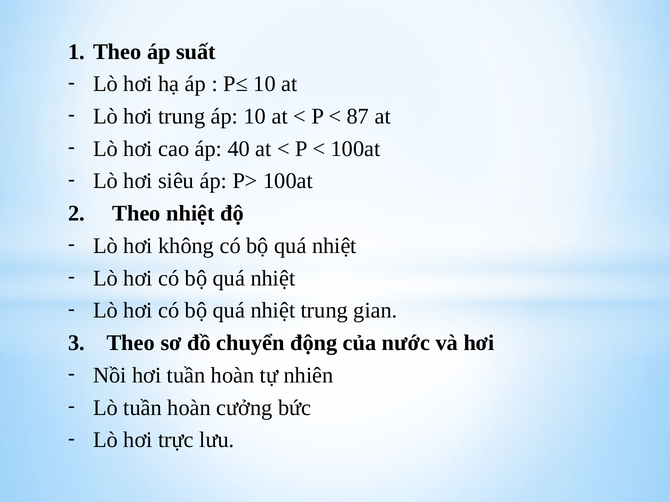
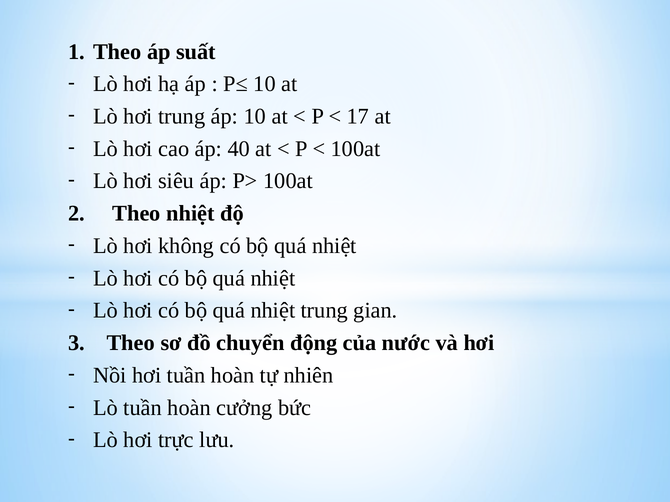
87: 87 -> 17
